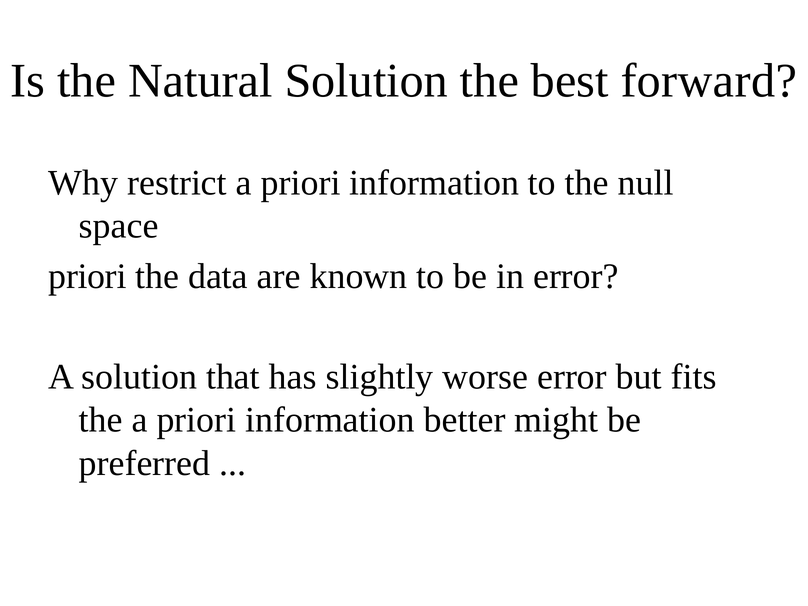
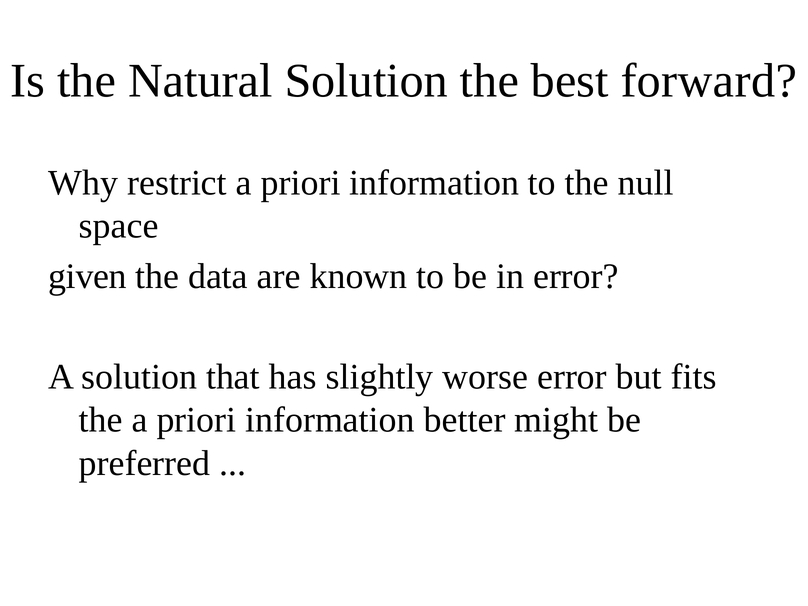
priori at (88, 276): priori -> given
